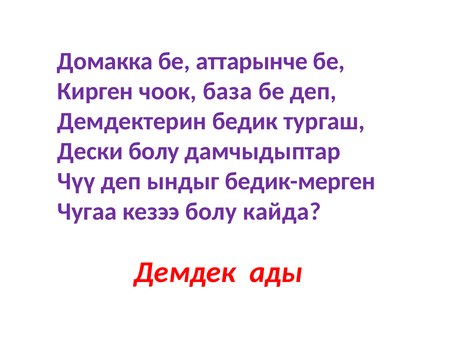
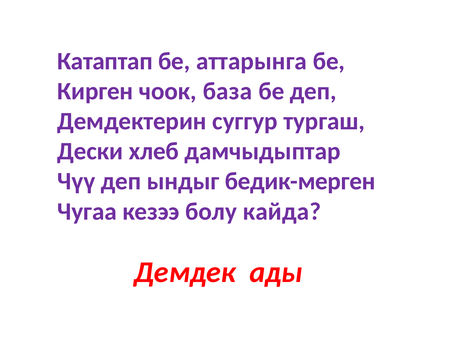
Домакка: Домакка -> Катаптап
аттарынче: аттарынче -> аттарынга
бедик: бедик -> суггур
Дески болу: болу -> хлеб
